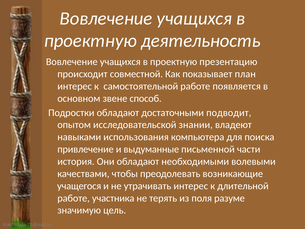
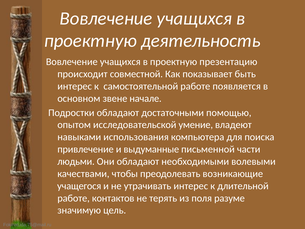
план: план -> быть
способ: способ -> начале
подводит: подводит -> помощью
знании: знании -> умение
история: история -> людьми
участника: участника -> контактов
